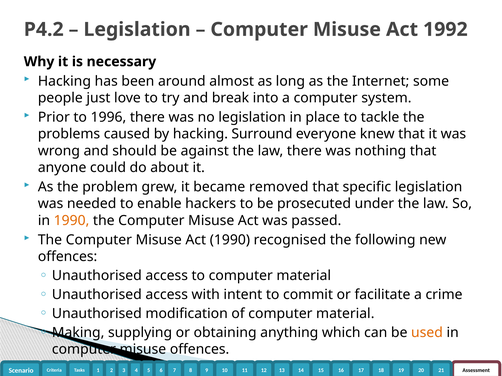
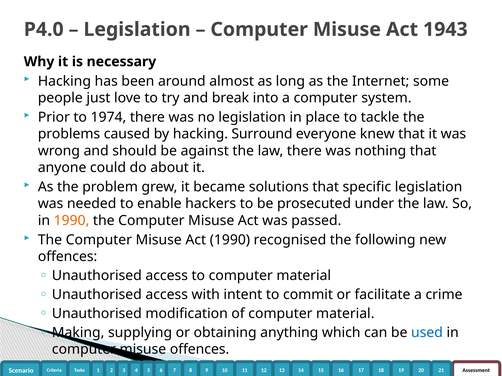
P4.2: P4.2 -> P4.0
1992: 1992 -> 1943
1996: 1996 -> 1974
removed: removed -> solutions
used colour: orange -> blue
